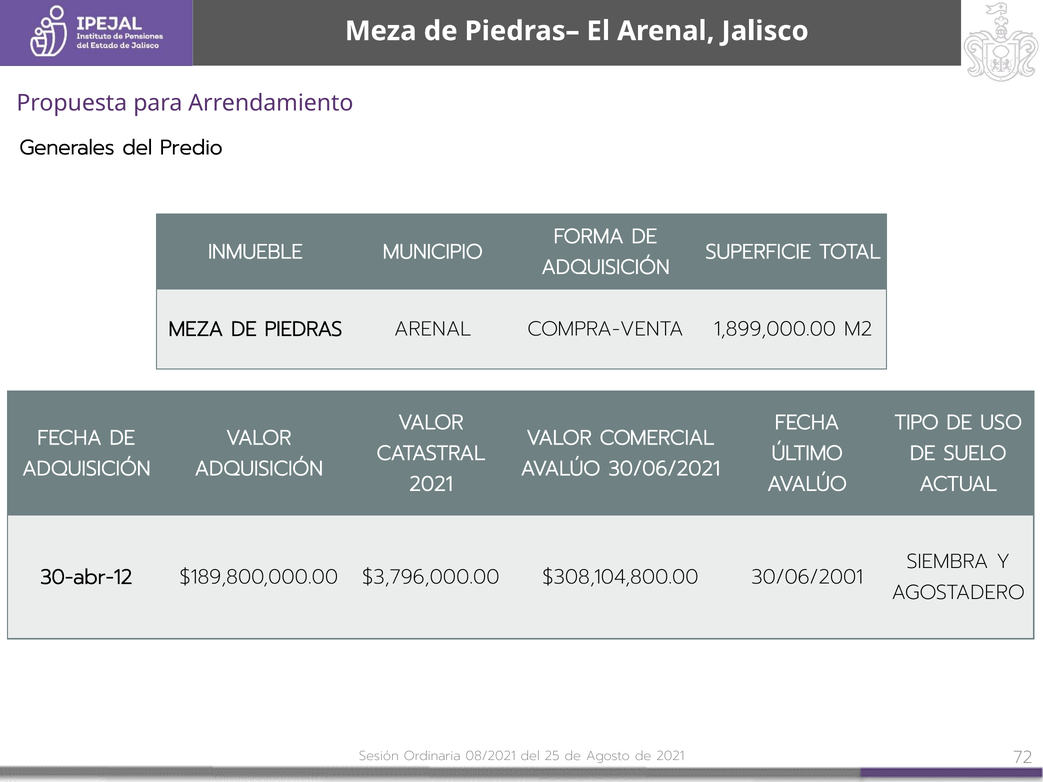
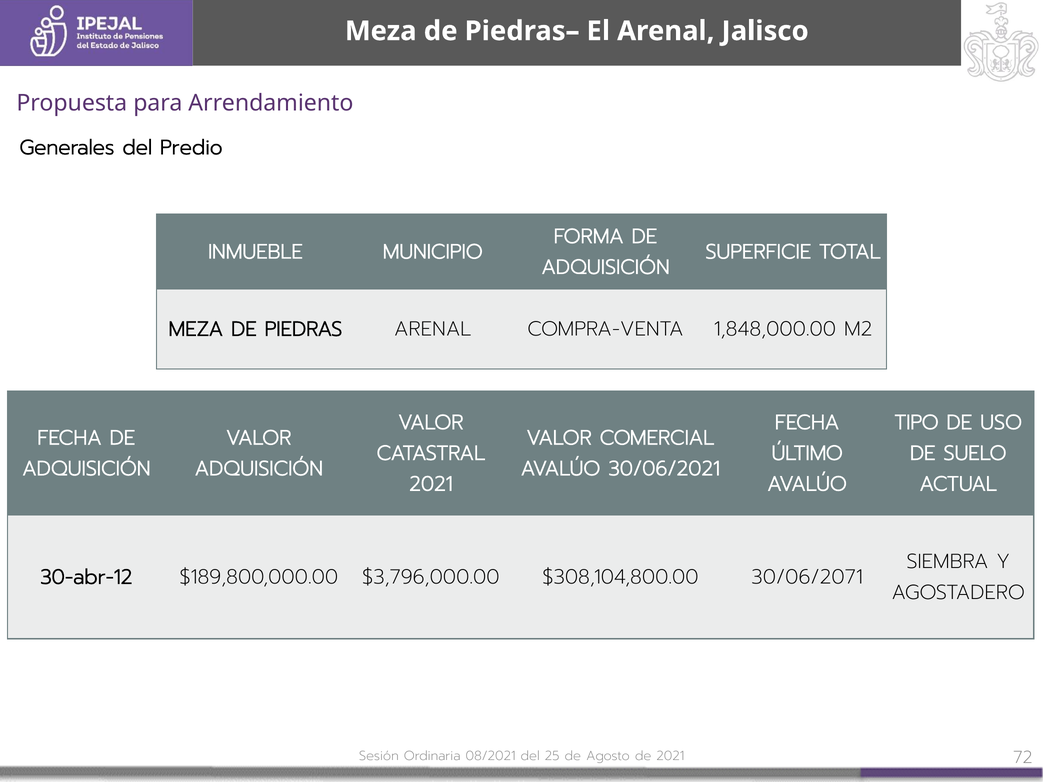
1,899,000.00: 1,899,000.00 -> 1,848,000.00
30/06/2001: 30/06/2001 -> 30/06/2071
